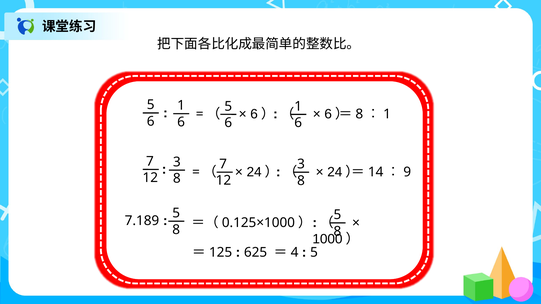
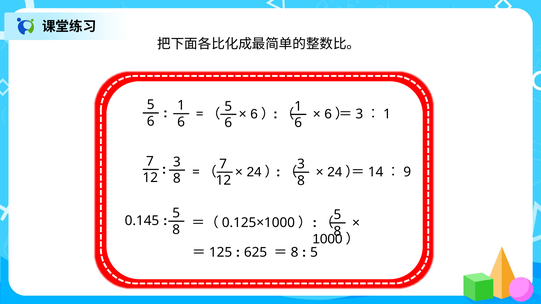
8 at (359, 114): 8 -> 3
7.189: 7.189 -> 0.145
4 at (295, 252): 4 -> 8
